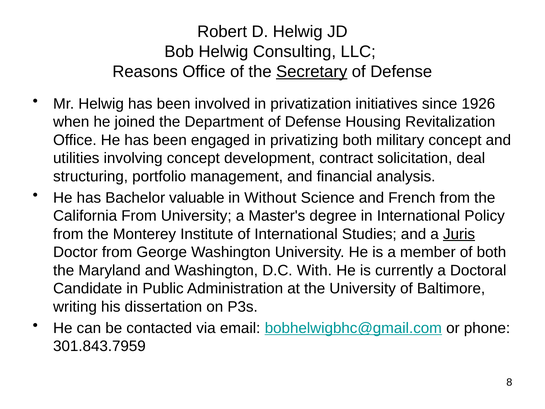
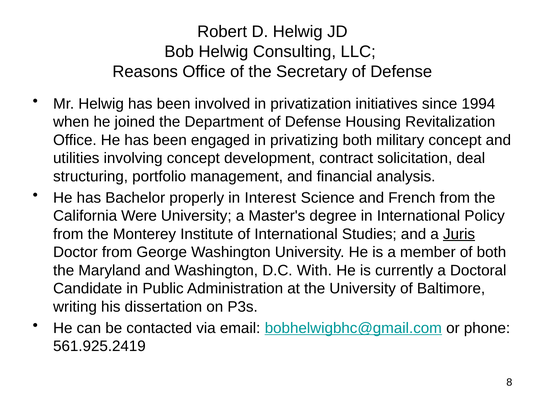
Secretary underline: present -> none
1926: 1926 -> 1994
valuable: valuable -> properly
Without: Without -> Interest
California From: From -> Were
301.843.7959: 301.843.7959 -> 561.925.2419
